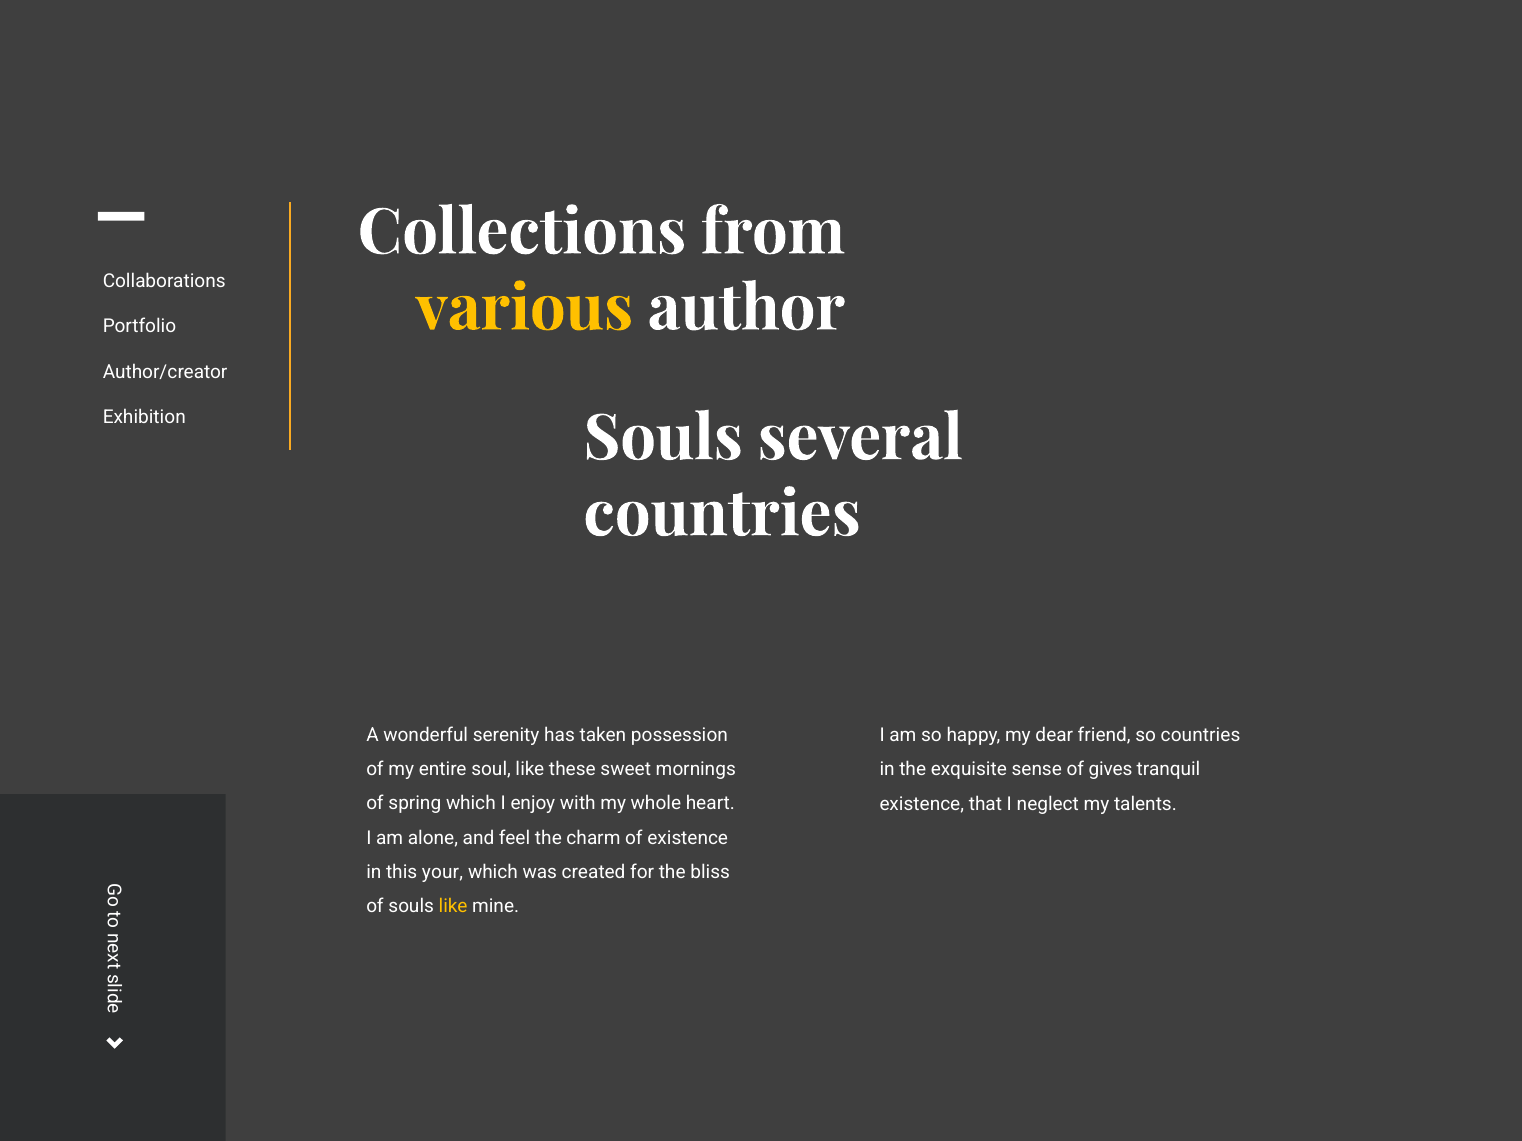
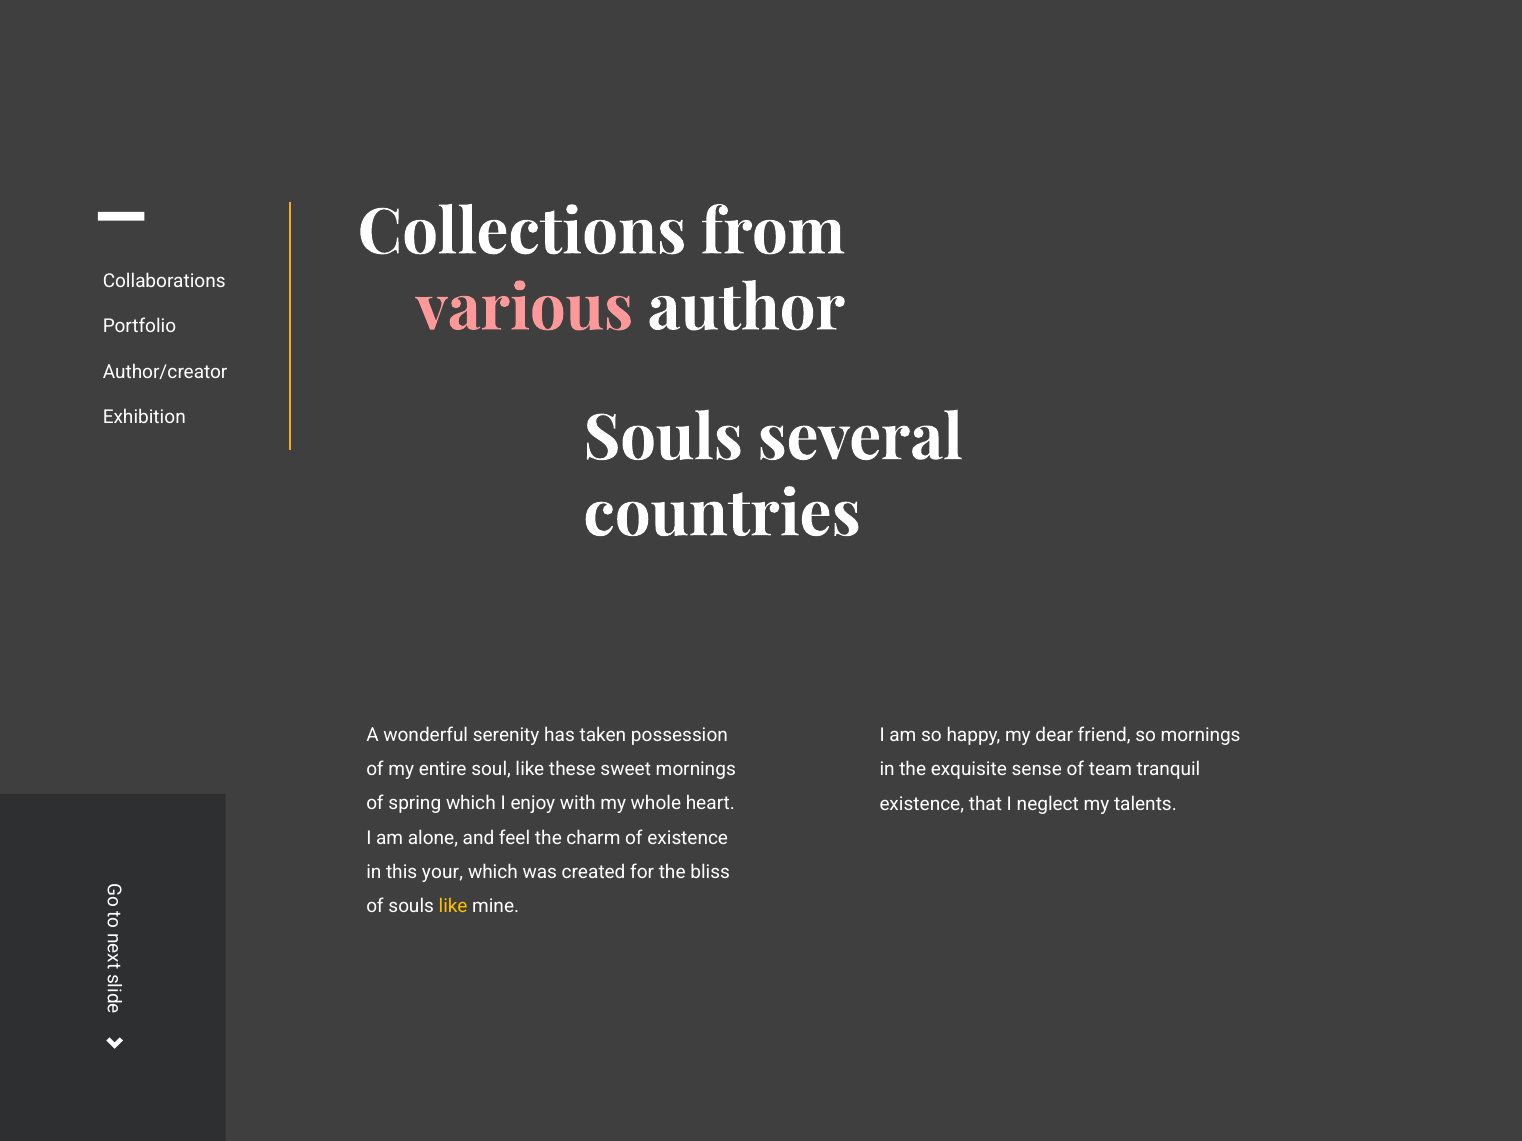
various colour: yellow -> pink
so countries: countries -> mornings
gives: gives -> team
